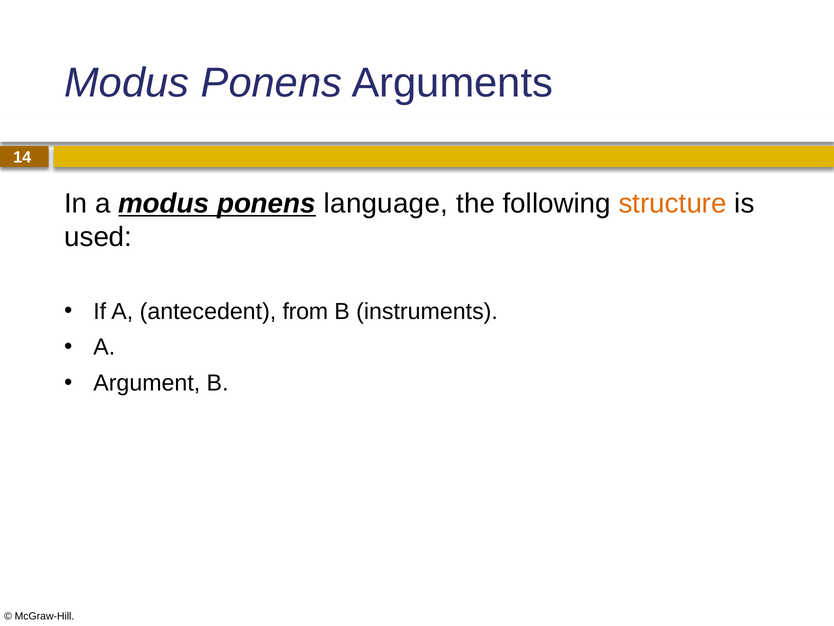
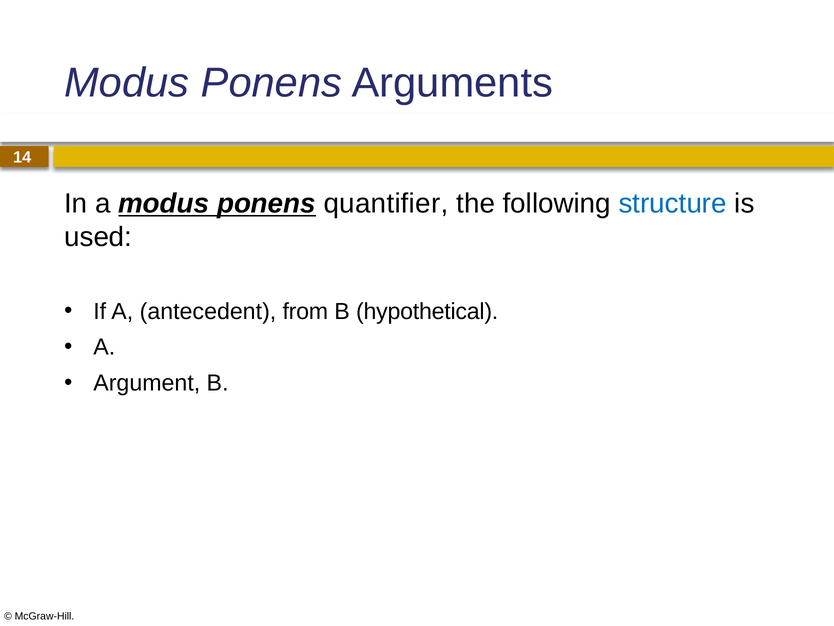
language: language -> quantifier
structure colour: orange -> blue
instruments: instruments -> hypothetical
